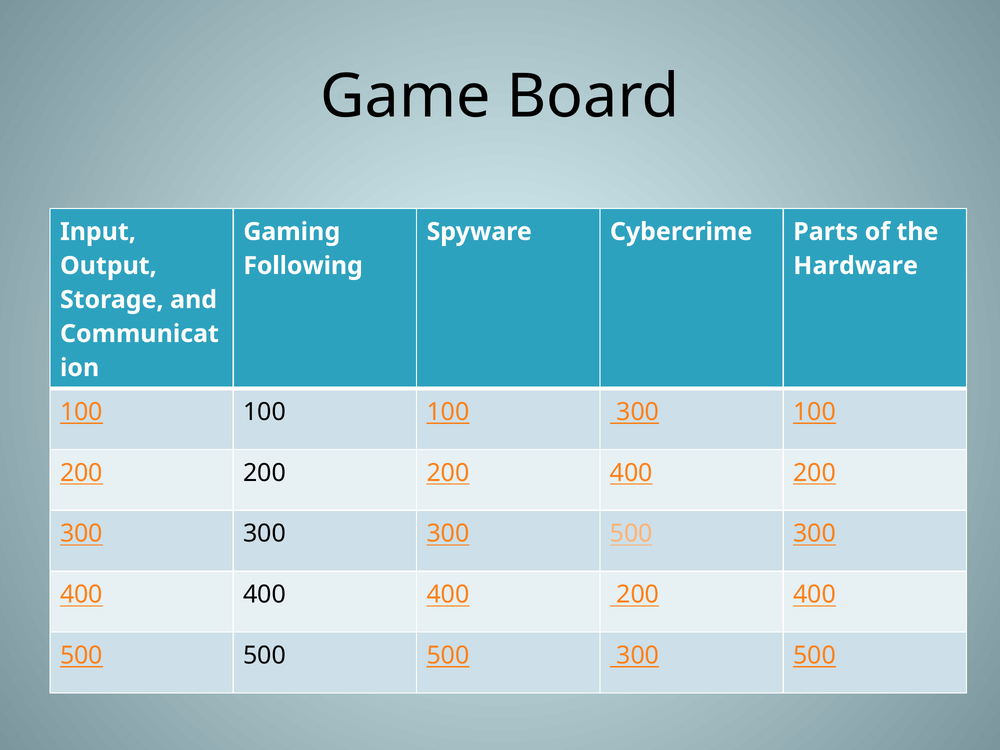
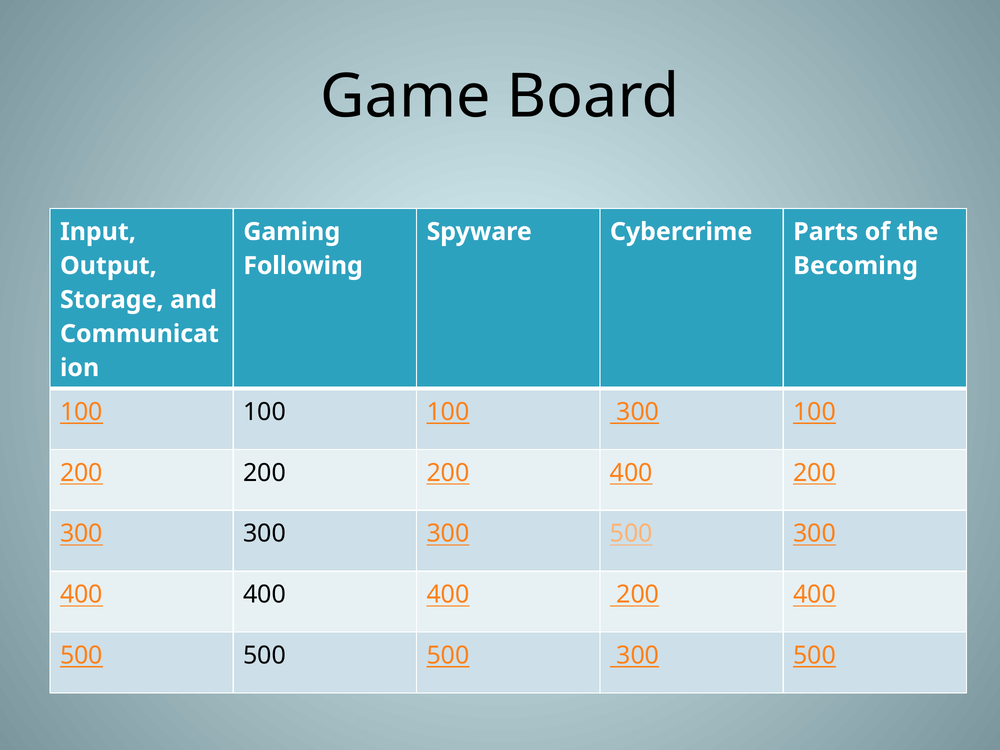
Hardware: Hardware -> Becoming
